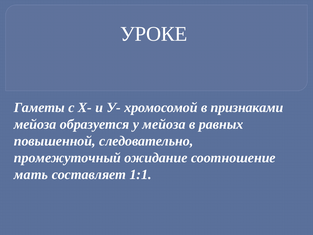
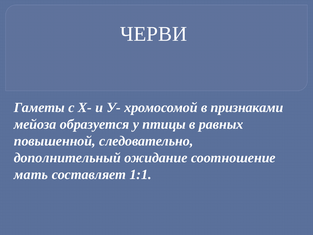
УРОКЕ: УРОКЕ -> ЧЕРВИ
у мейоза: мейоза -> птицы
промежуточный: промежуточный -> дополнительный
